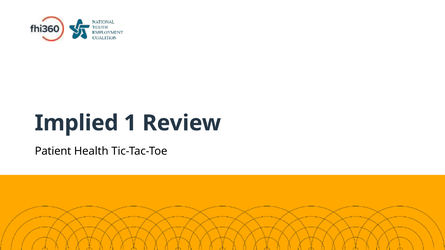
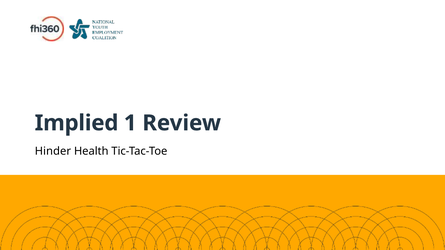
Patient: Patient -> Hinder
